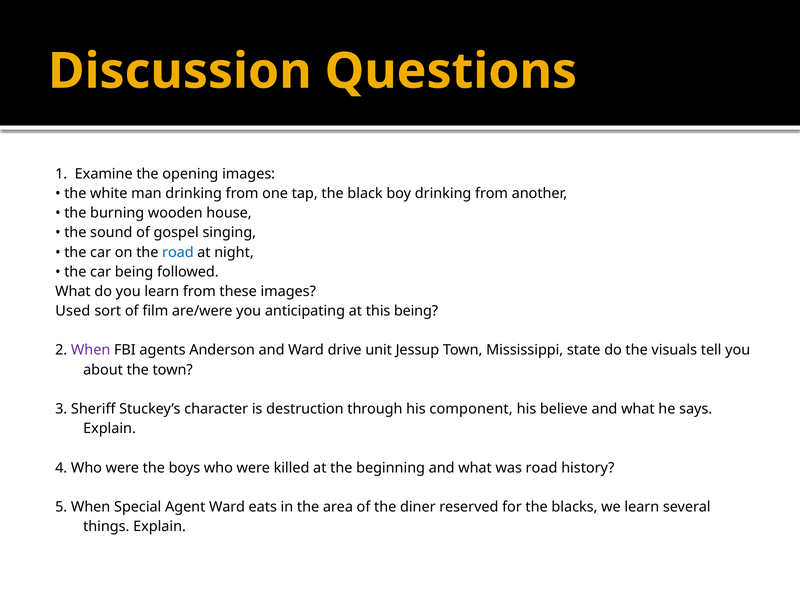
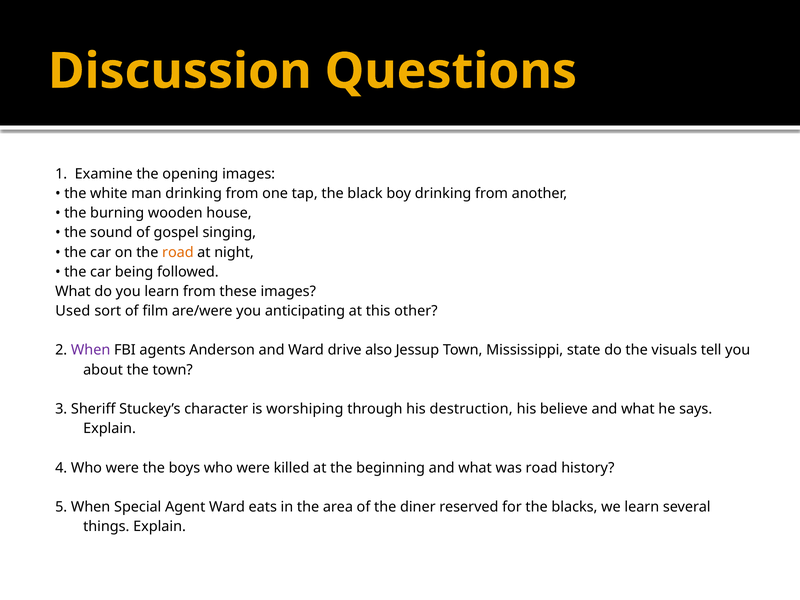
road at (178, 252) colour: blue -> orange
this being: being -> other
unit: unit -> also
destruction: destruction -> worshiping
component: component -> destruction
